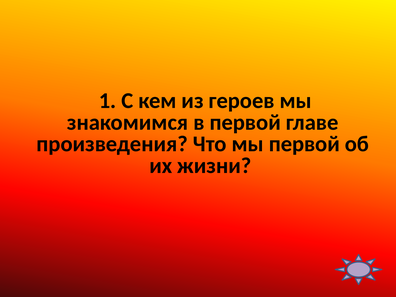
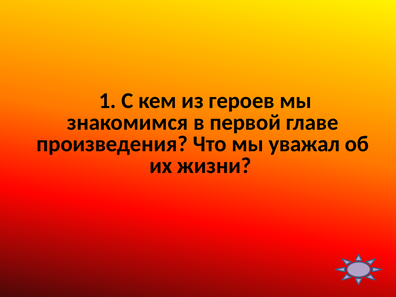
мы первой: первой -> уважал
